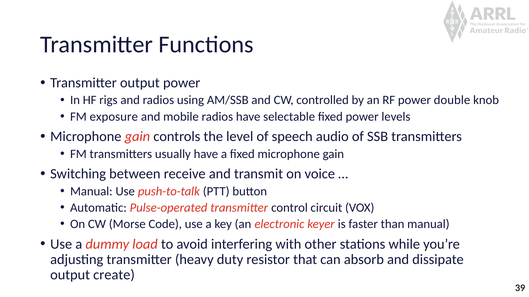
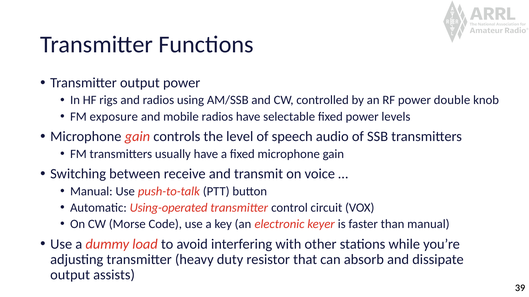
Pulse-operated: Pulse-operated -> Using-operated
create: create -> assists
